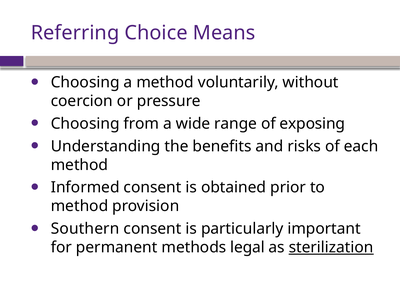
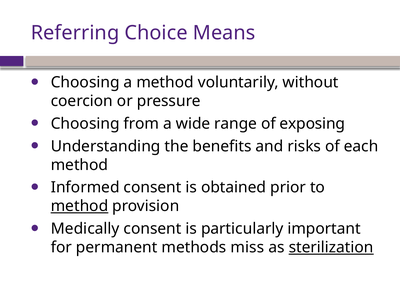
method at (80, 206) underline: none -> present
Southern: Southern -> Medically
legal: legal -> miss
